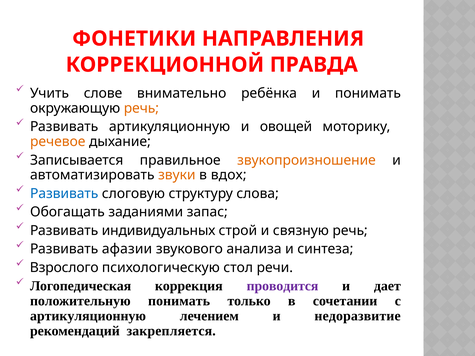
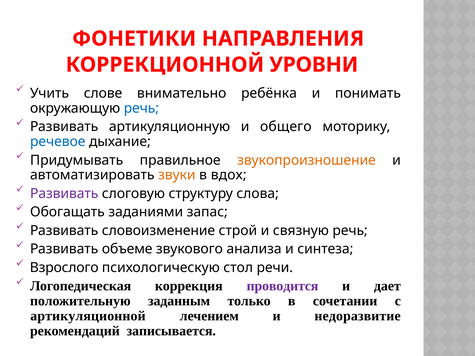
ПРАВДА: ПРАВДА -> УРОВНИ
речь at (141, 108) colour: orange -> blue
овощей: овощей -> общего
речевое colour: orange -> blue
Записывается: Записывается -> Придумывать
Развивать at (64, 194) colour: blue -> purple
индивидуальных: индивидуальных -> словоизменение
афазии: афазии -> объеме
положительную понимать: понимать -> заданным
артикуляционную at (88, 316): артикуляционную -> артикуляционной
закрепляется: закрепляется -> записывается
